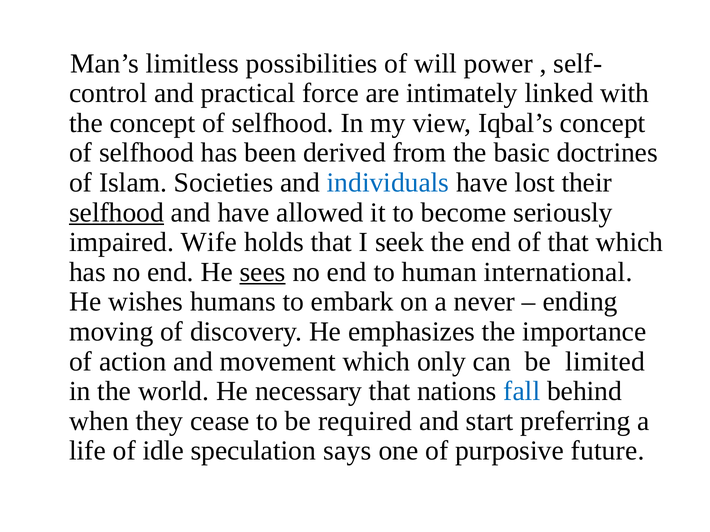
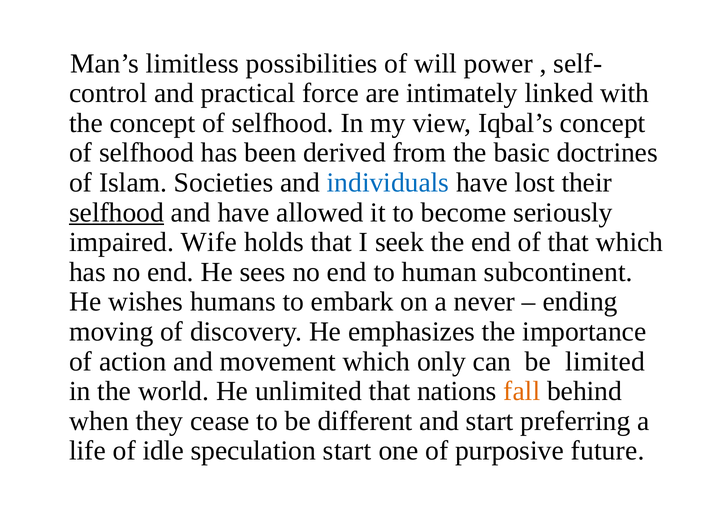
sees underline: present -> none
international: international -> subcontinent
necessary: necessary -> unlimited
fall colour: blue -> orange
required: required -> different
speculation says: says -> start
